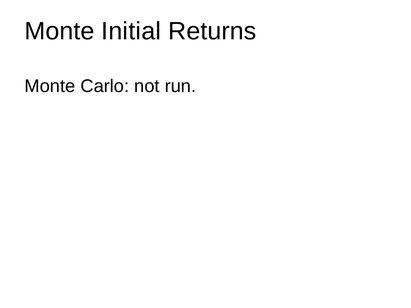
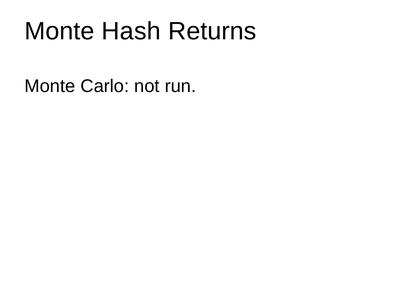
Initial: Initial -> Hash
